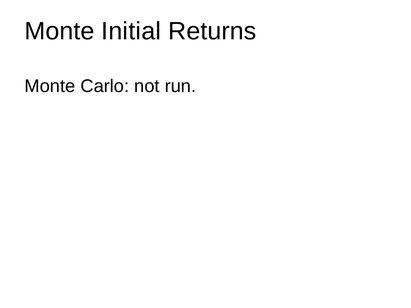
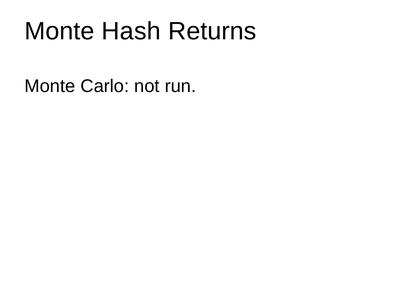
Initial: Initial -> Hash
